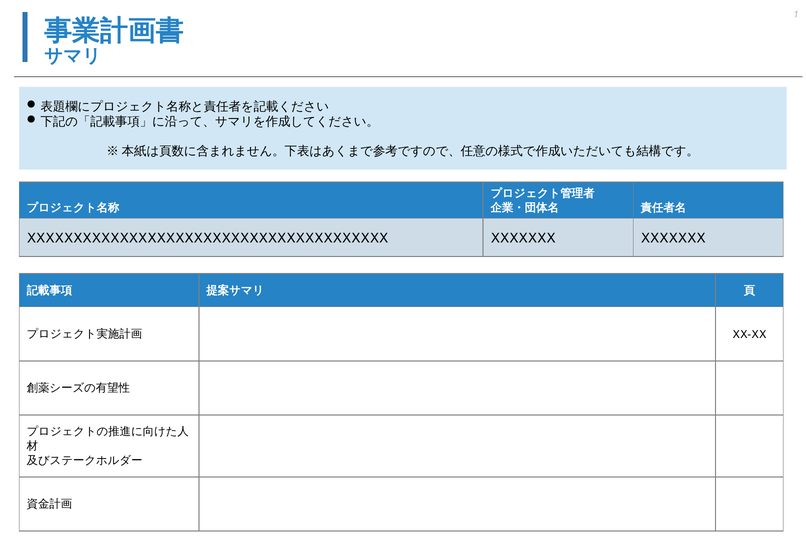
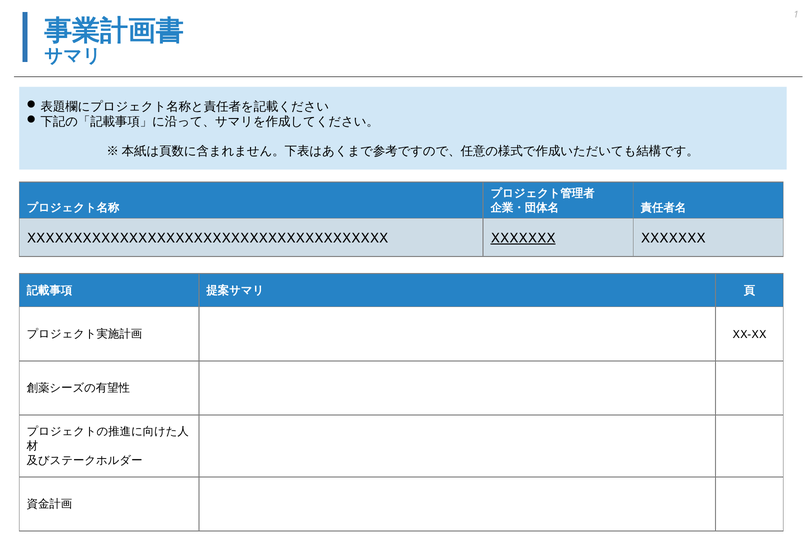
XXXXXXX at (523, 238) underline: none -> present
